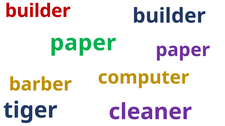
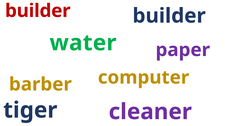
paper at (83, 43): paper -> water
